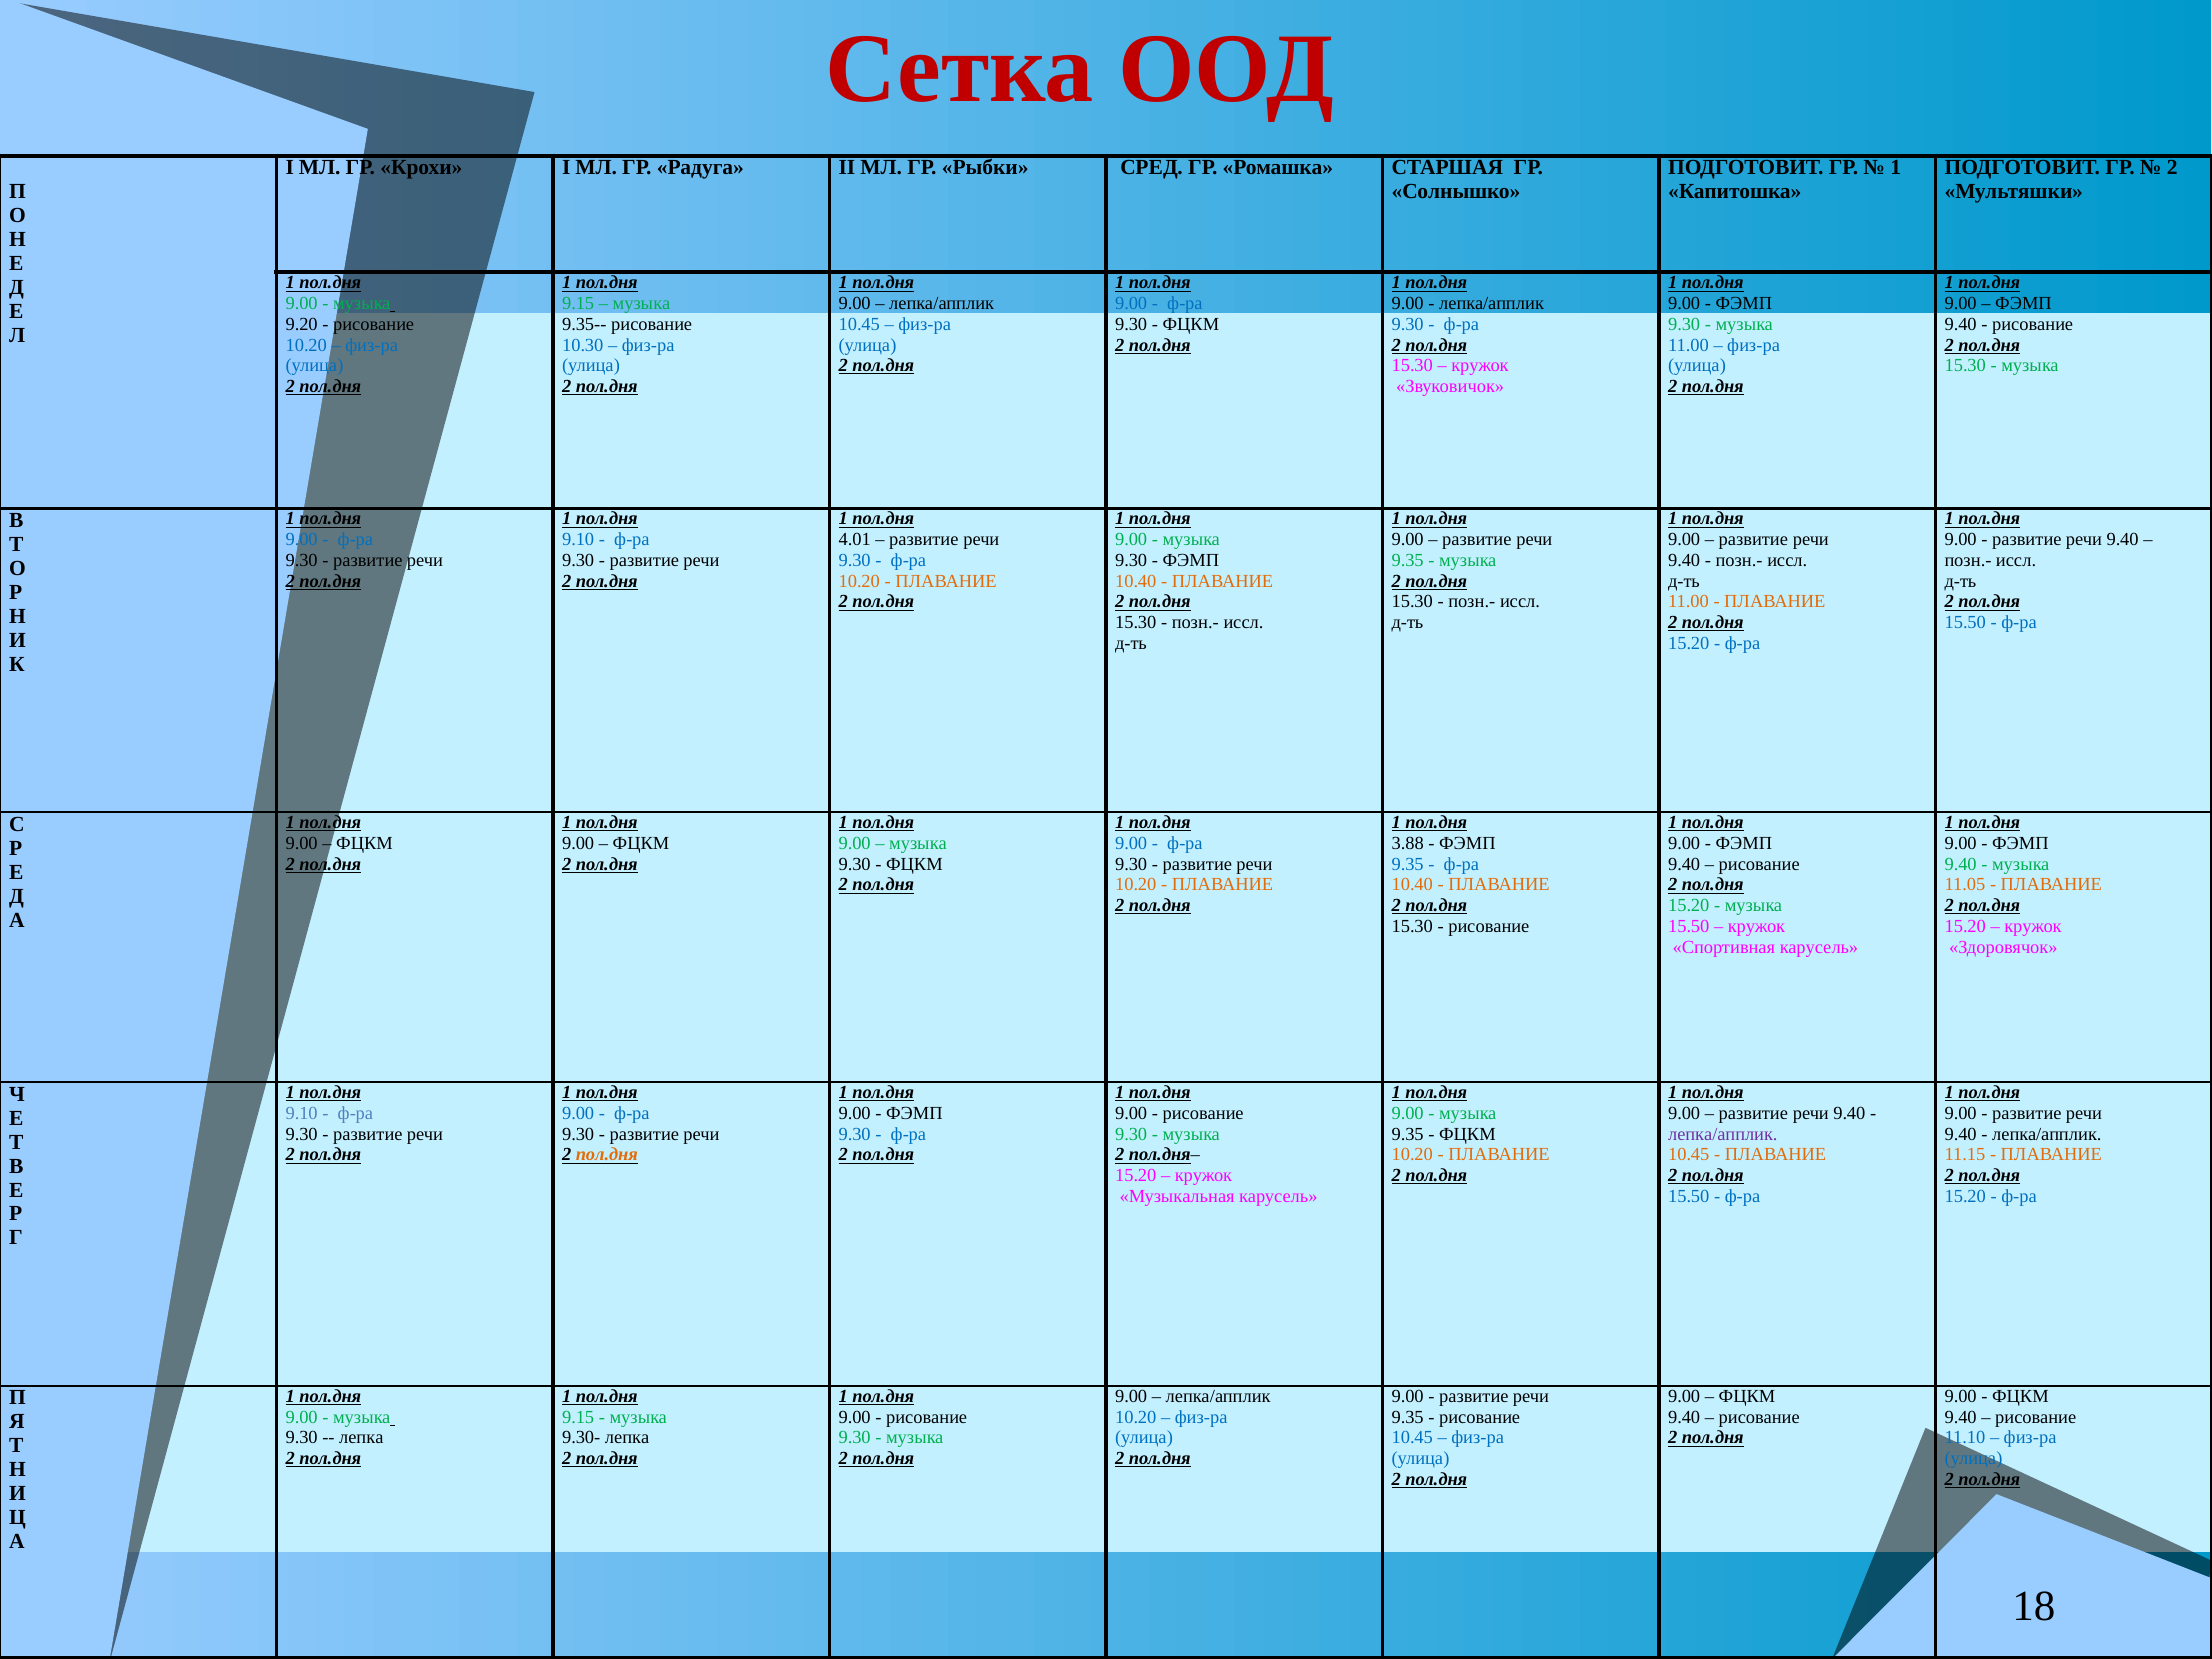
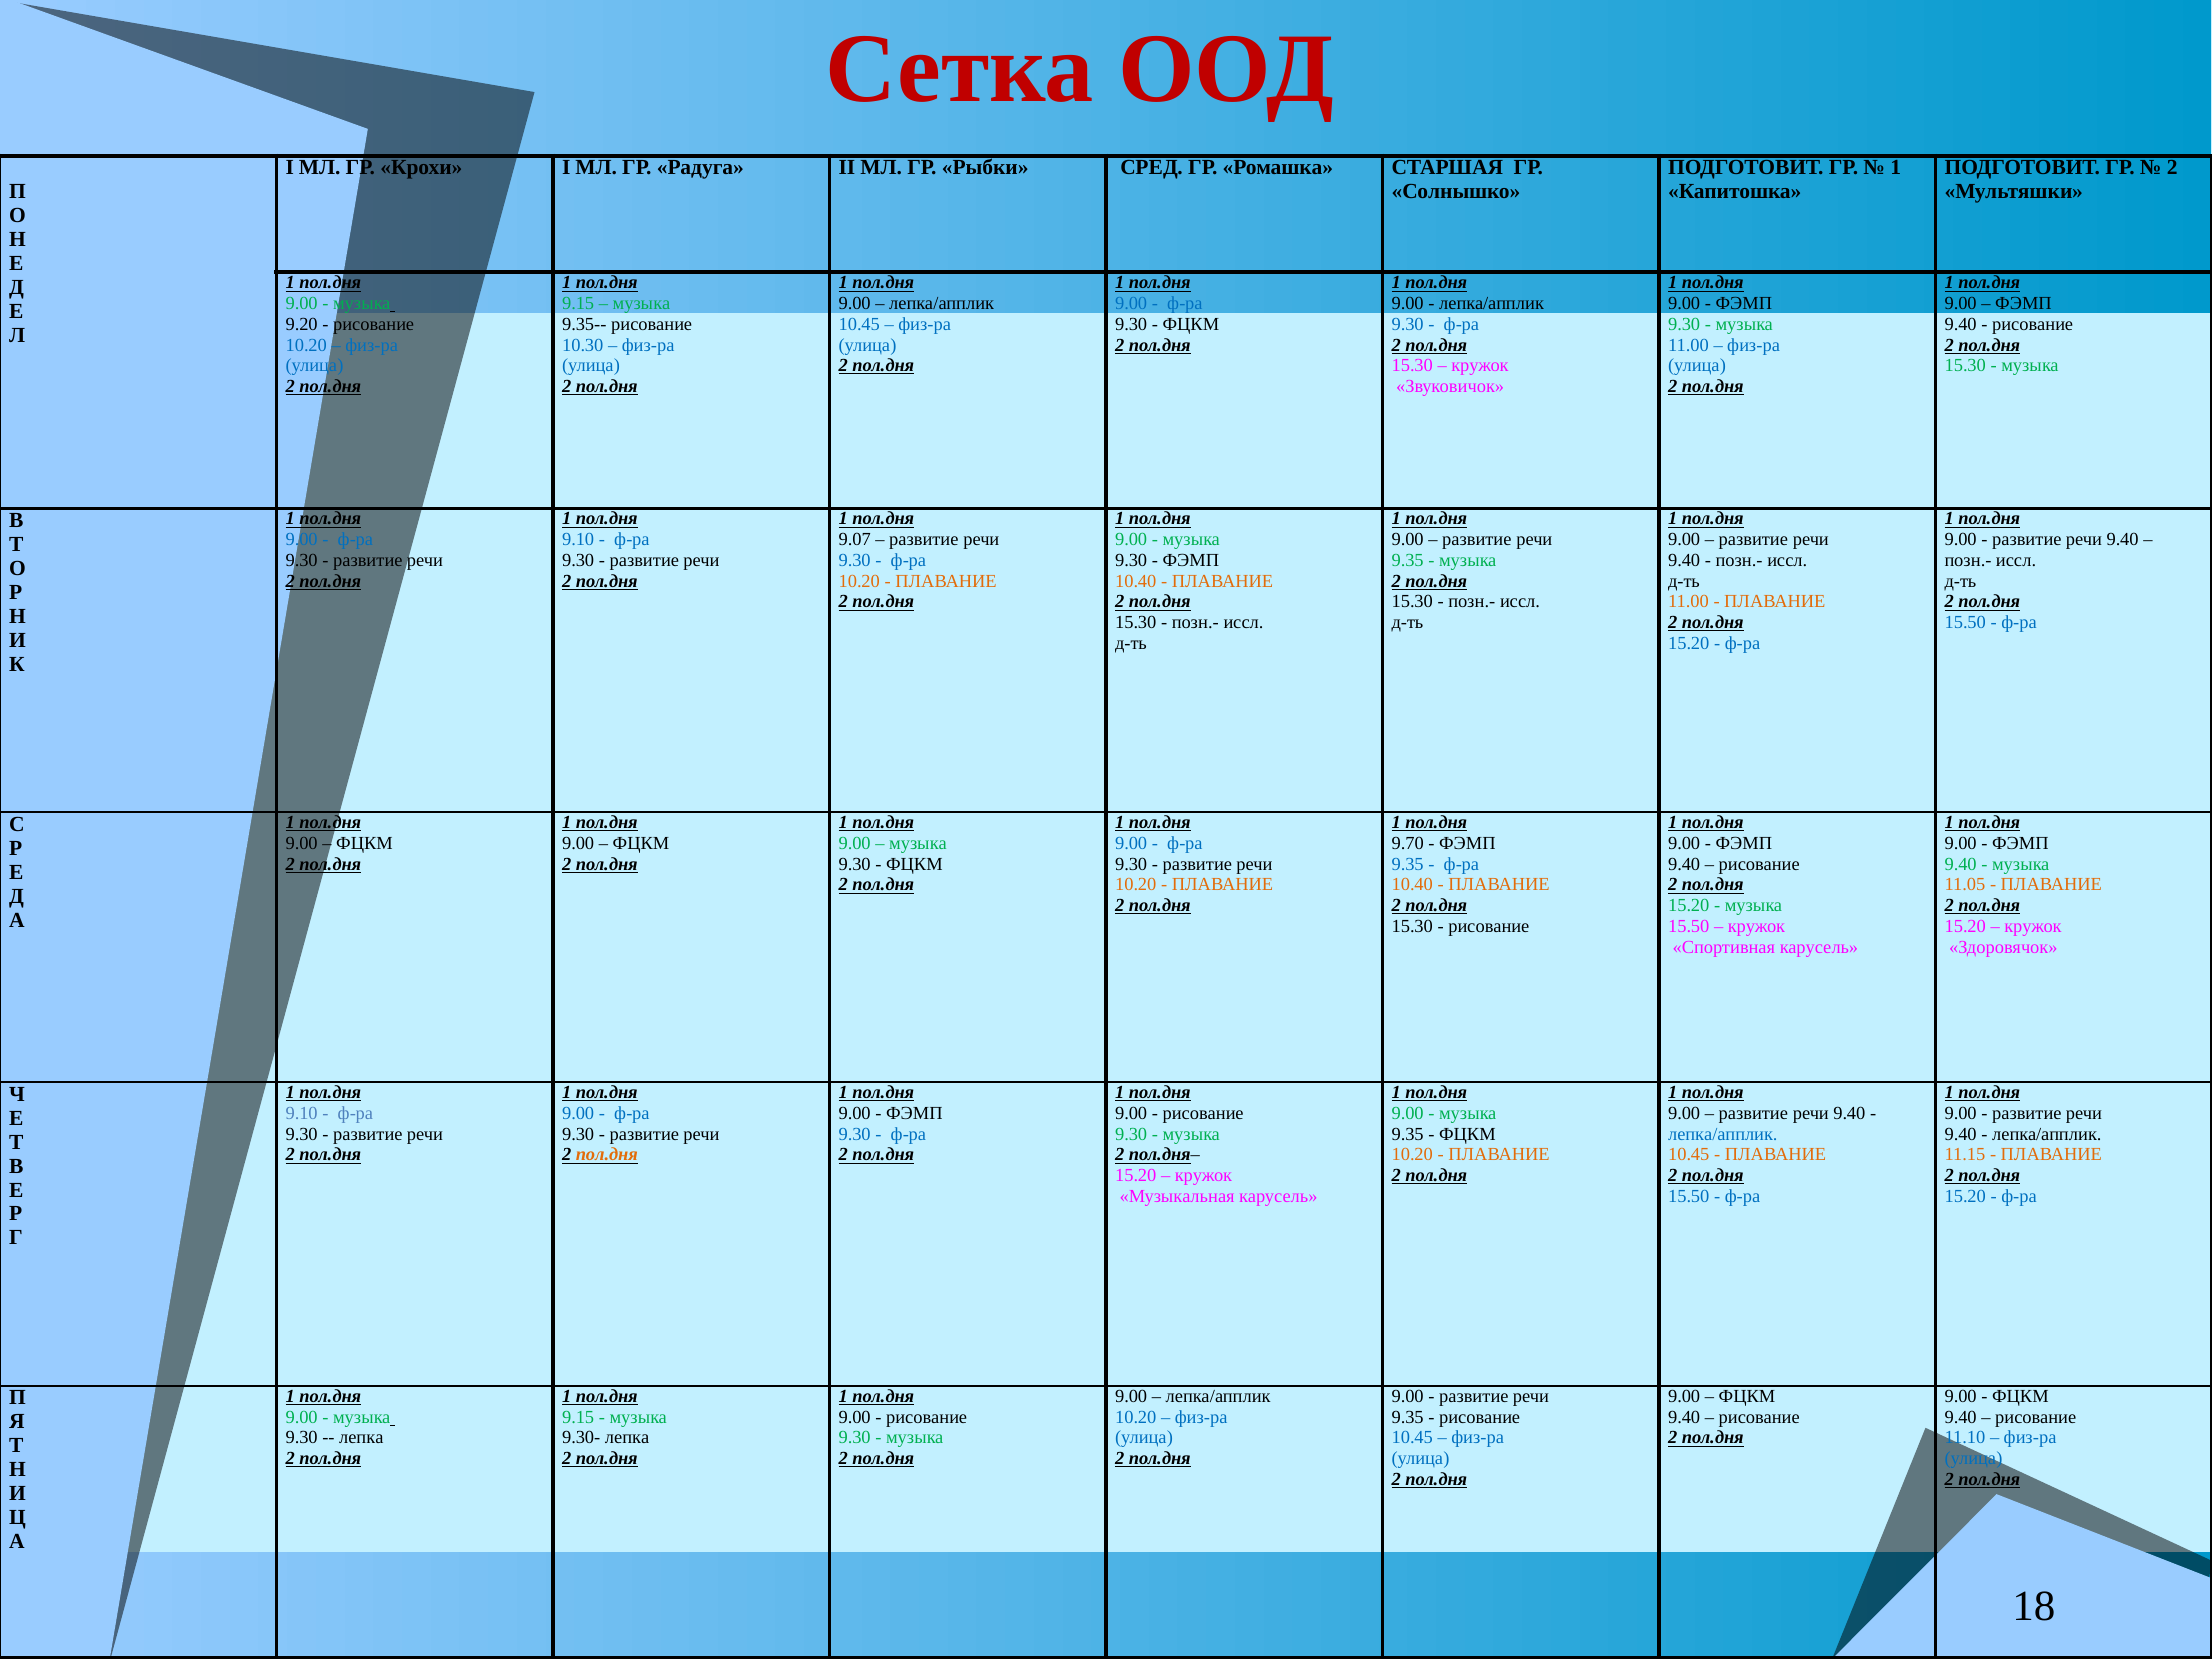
4.01: 4.01 -> 9.07
3.88: 3.88 -> 9.70
лепка/апплик at (1723, 1134) colour: purple -> blue
